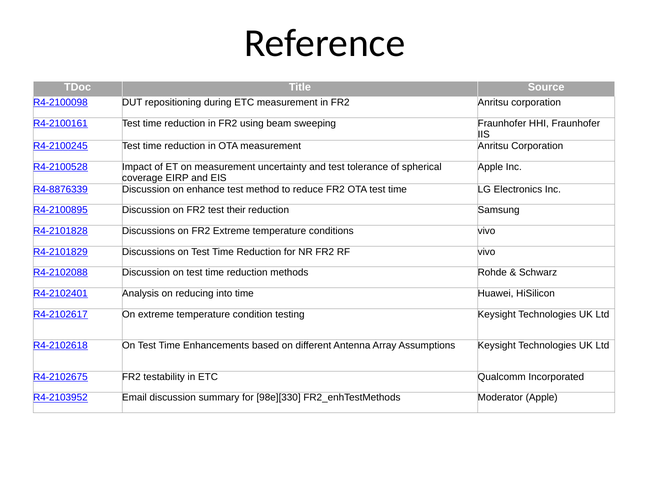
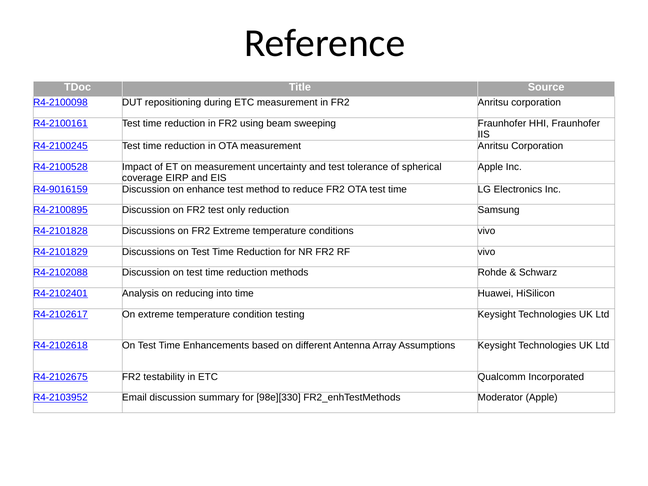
R4-8876339: R4-8876339 -> R4-9016159
their: their -> only
